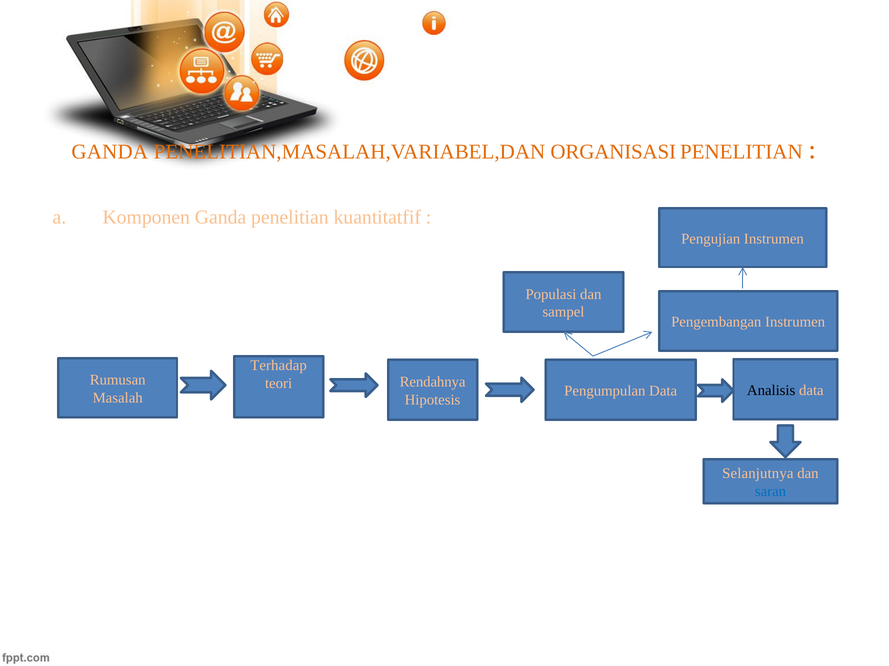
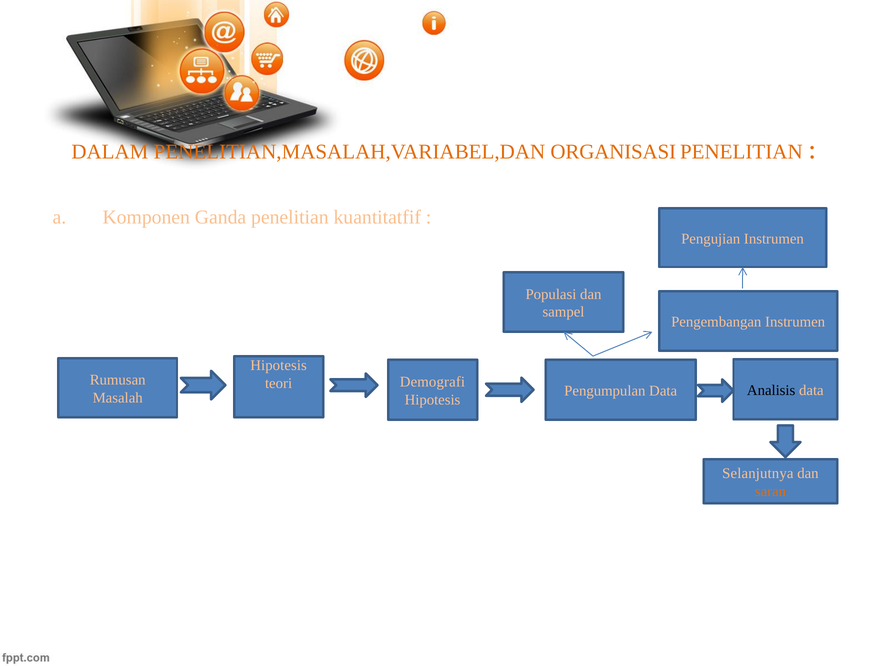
GANDA at (110, 152): GANDA -> DALAM
Terhadap at (279, 366): Terhadap -> Hipotesis
Rendahnya: Rendahnya -> Demografi
saran colour: blue -> orange
